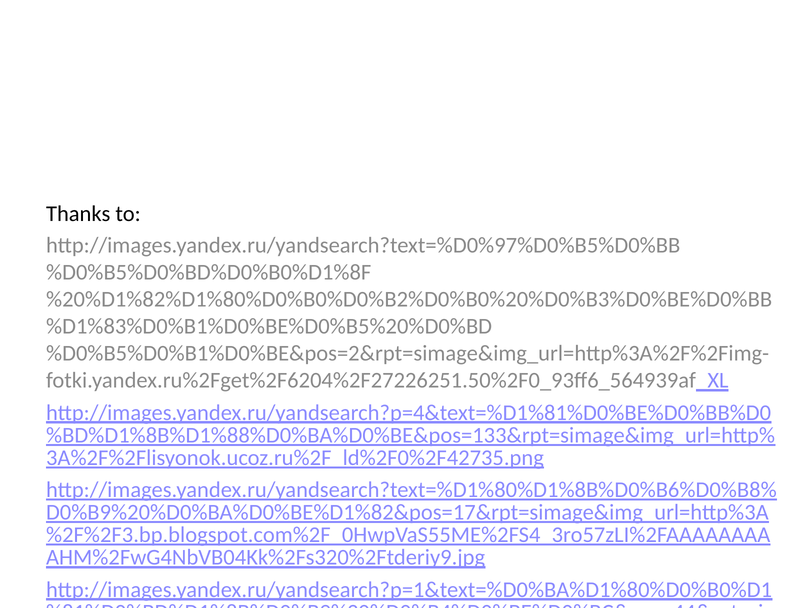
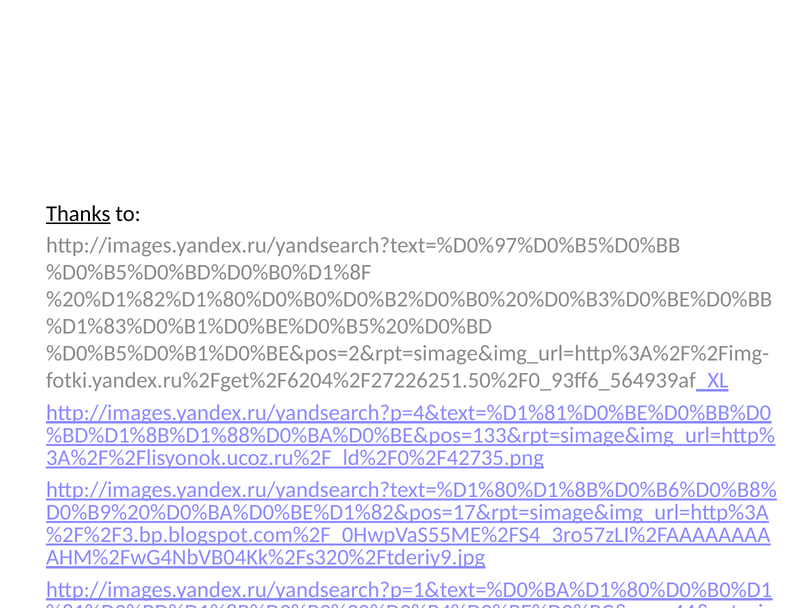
Thanks underline: none -> present
